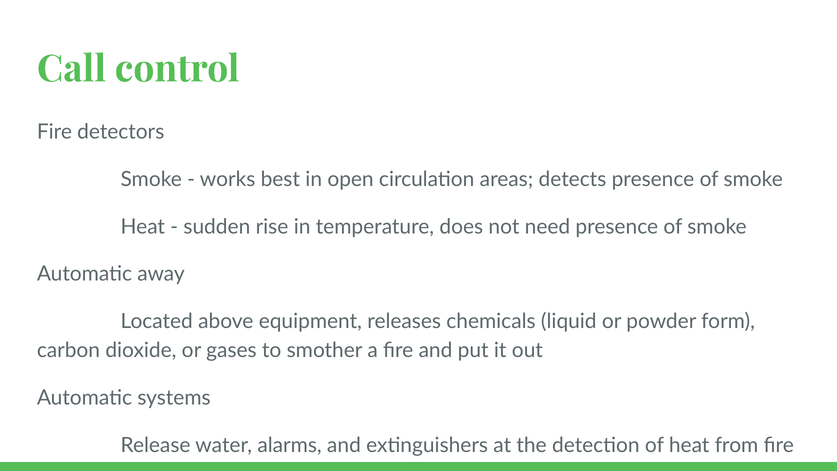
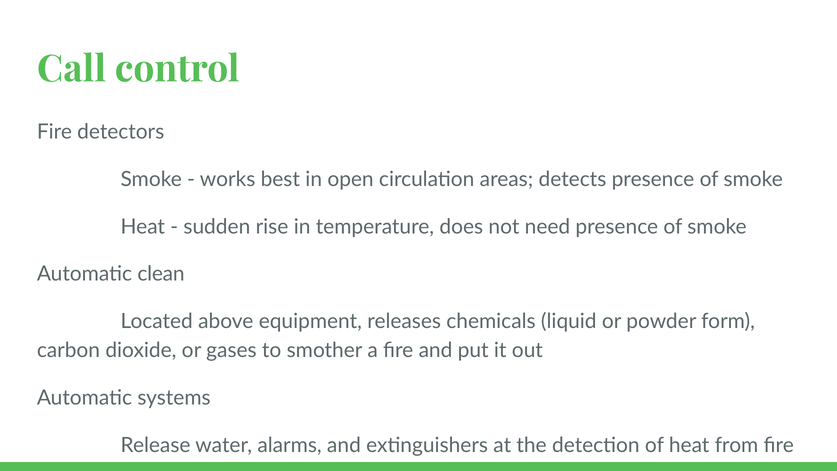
away: away -> clean
